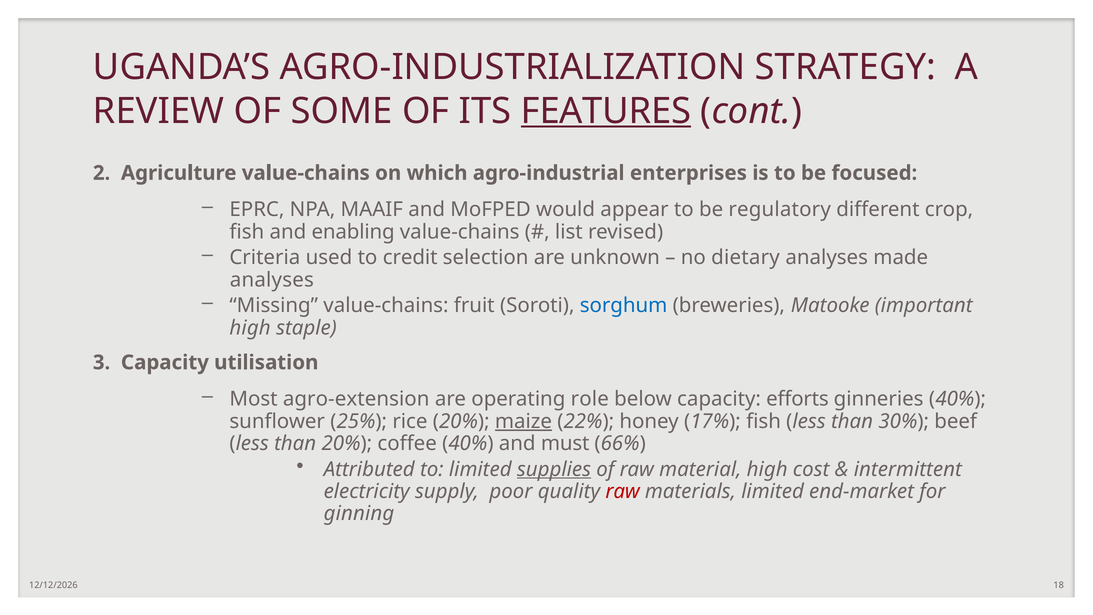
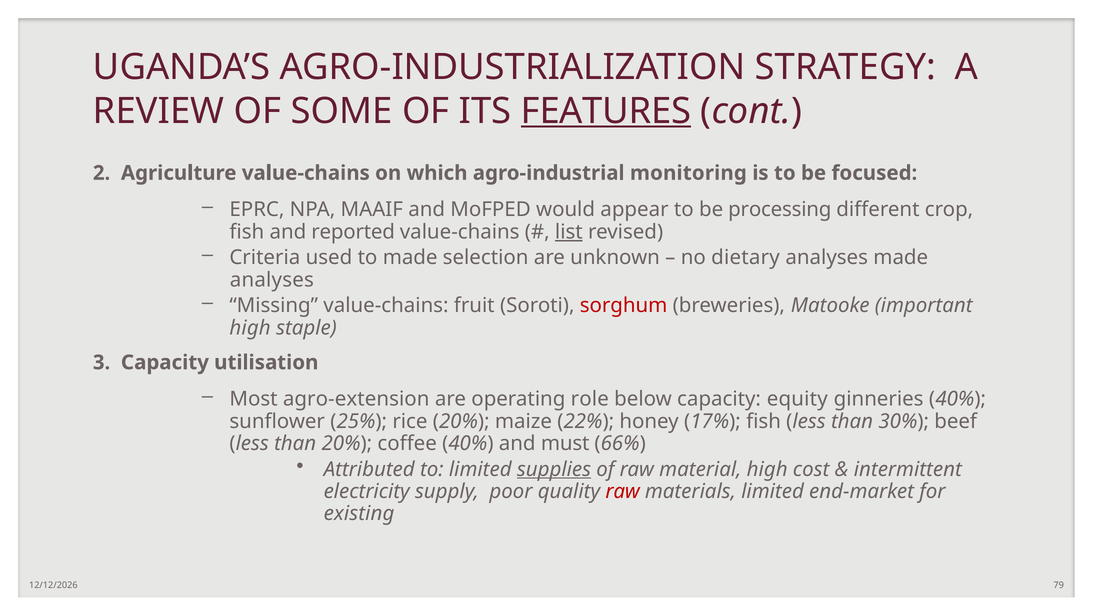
enterprises: enterprises -> monitoring
regulatory: regulatory -> processing
enabling: enabling -> reported
list underline: none -> present
to credit: credit -> made
sorghum colour: blue -> red
efforts: efforts -> equity
maize underline: present -> none
ginning: ginning -> existing
18: 18 -> 79
